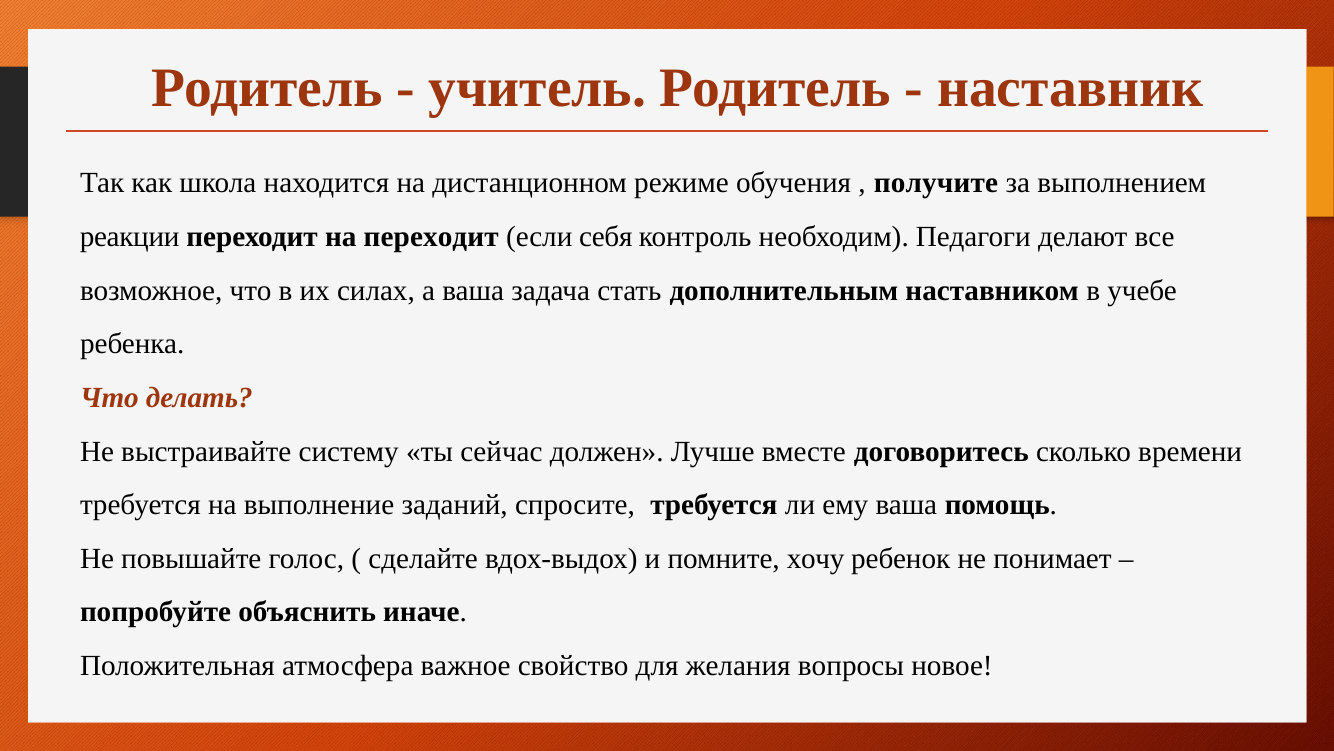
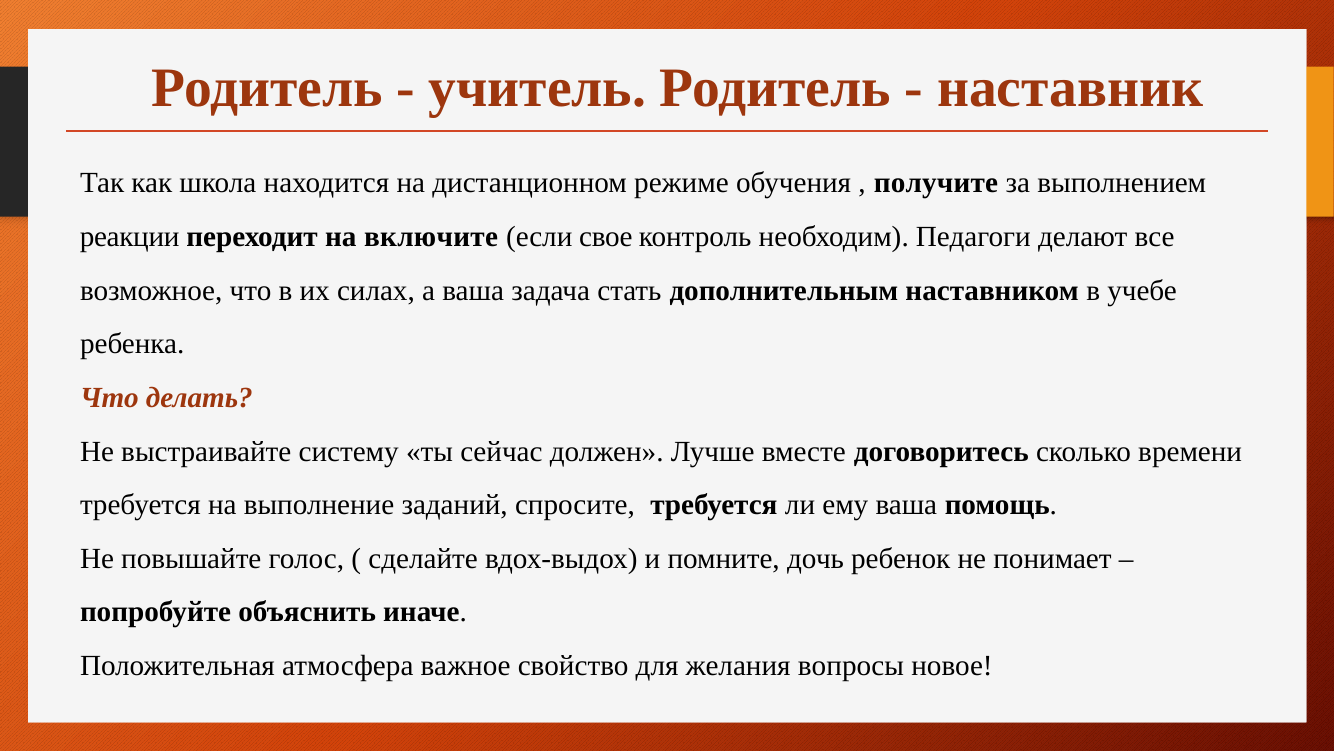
на переходит: переходит -> включите
себя: себя -> свое
хочу: хочу -> дочь
